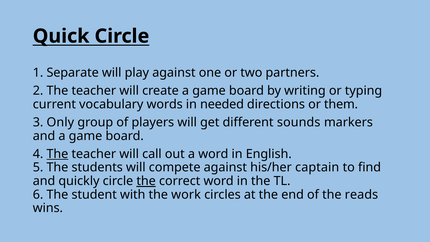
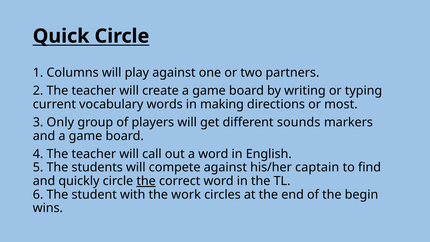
Separate: Separate -> Columns
needed: needed -> making
them: them -> most
The at (57, 154) underline: present -> none
reads: reads -> begin
